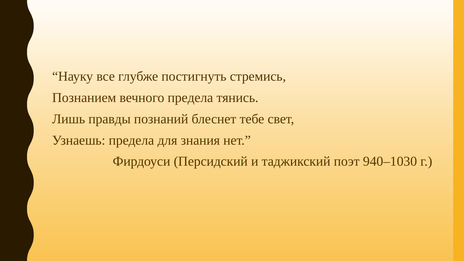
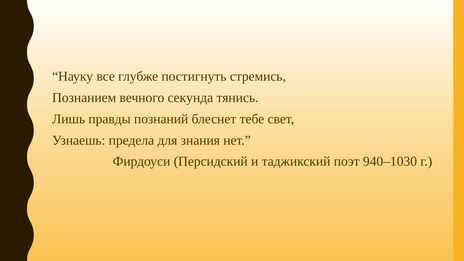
вечного предела: предела -> секунда
